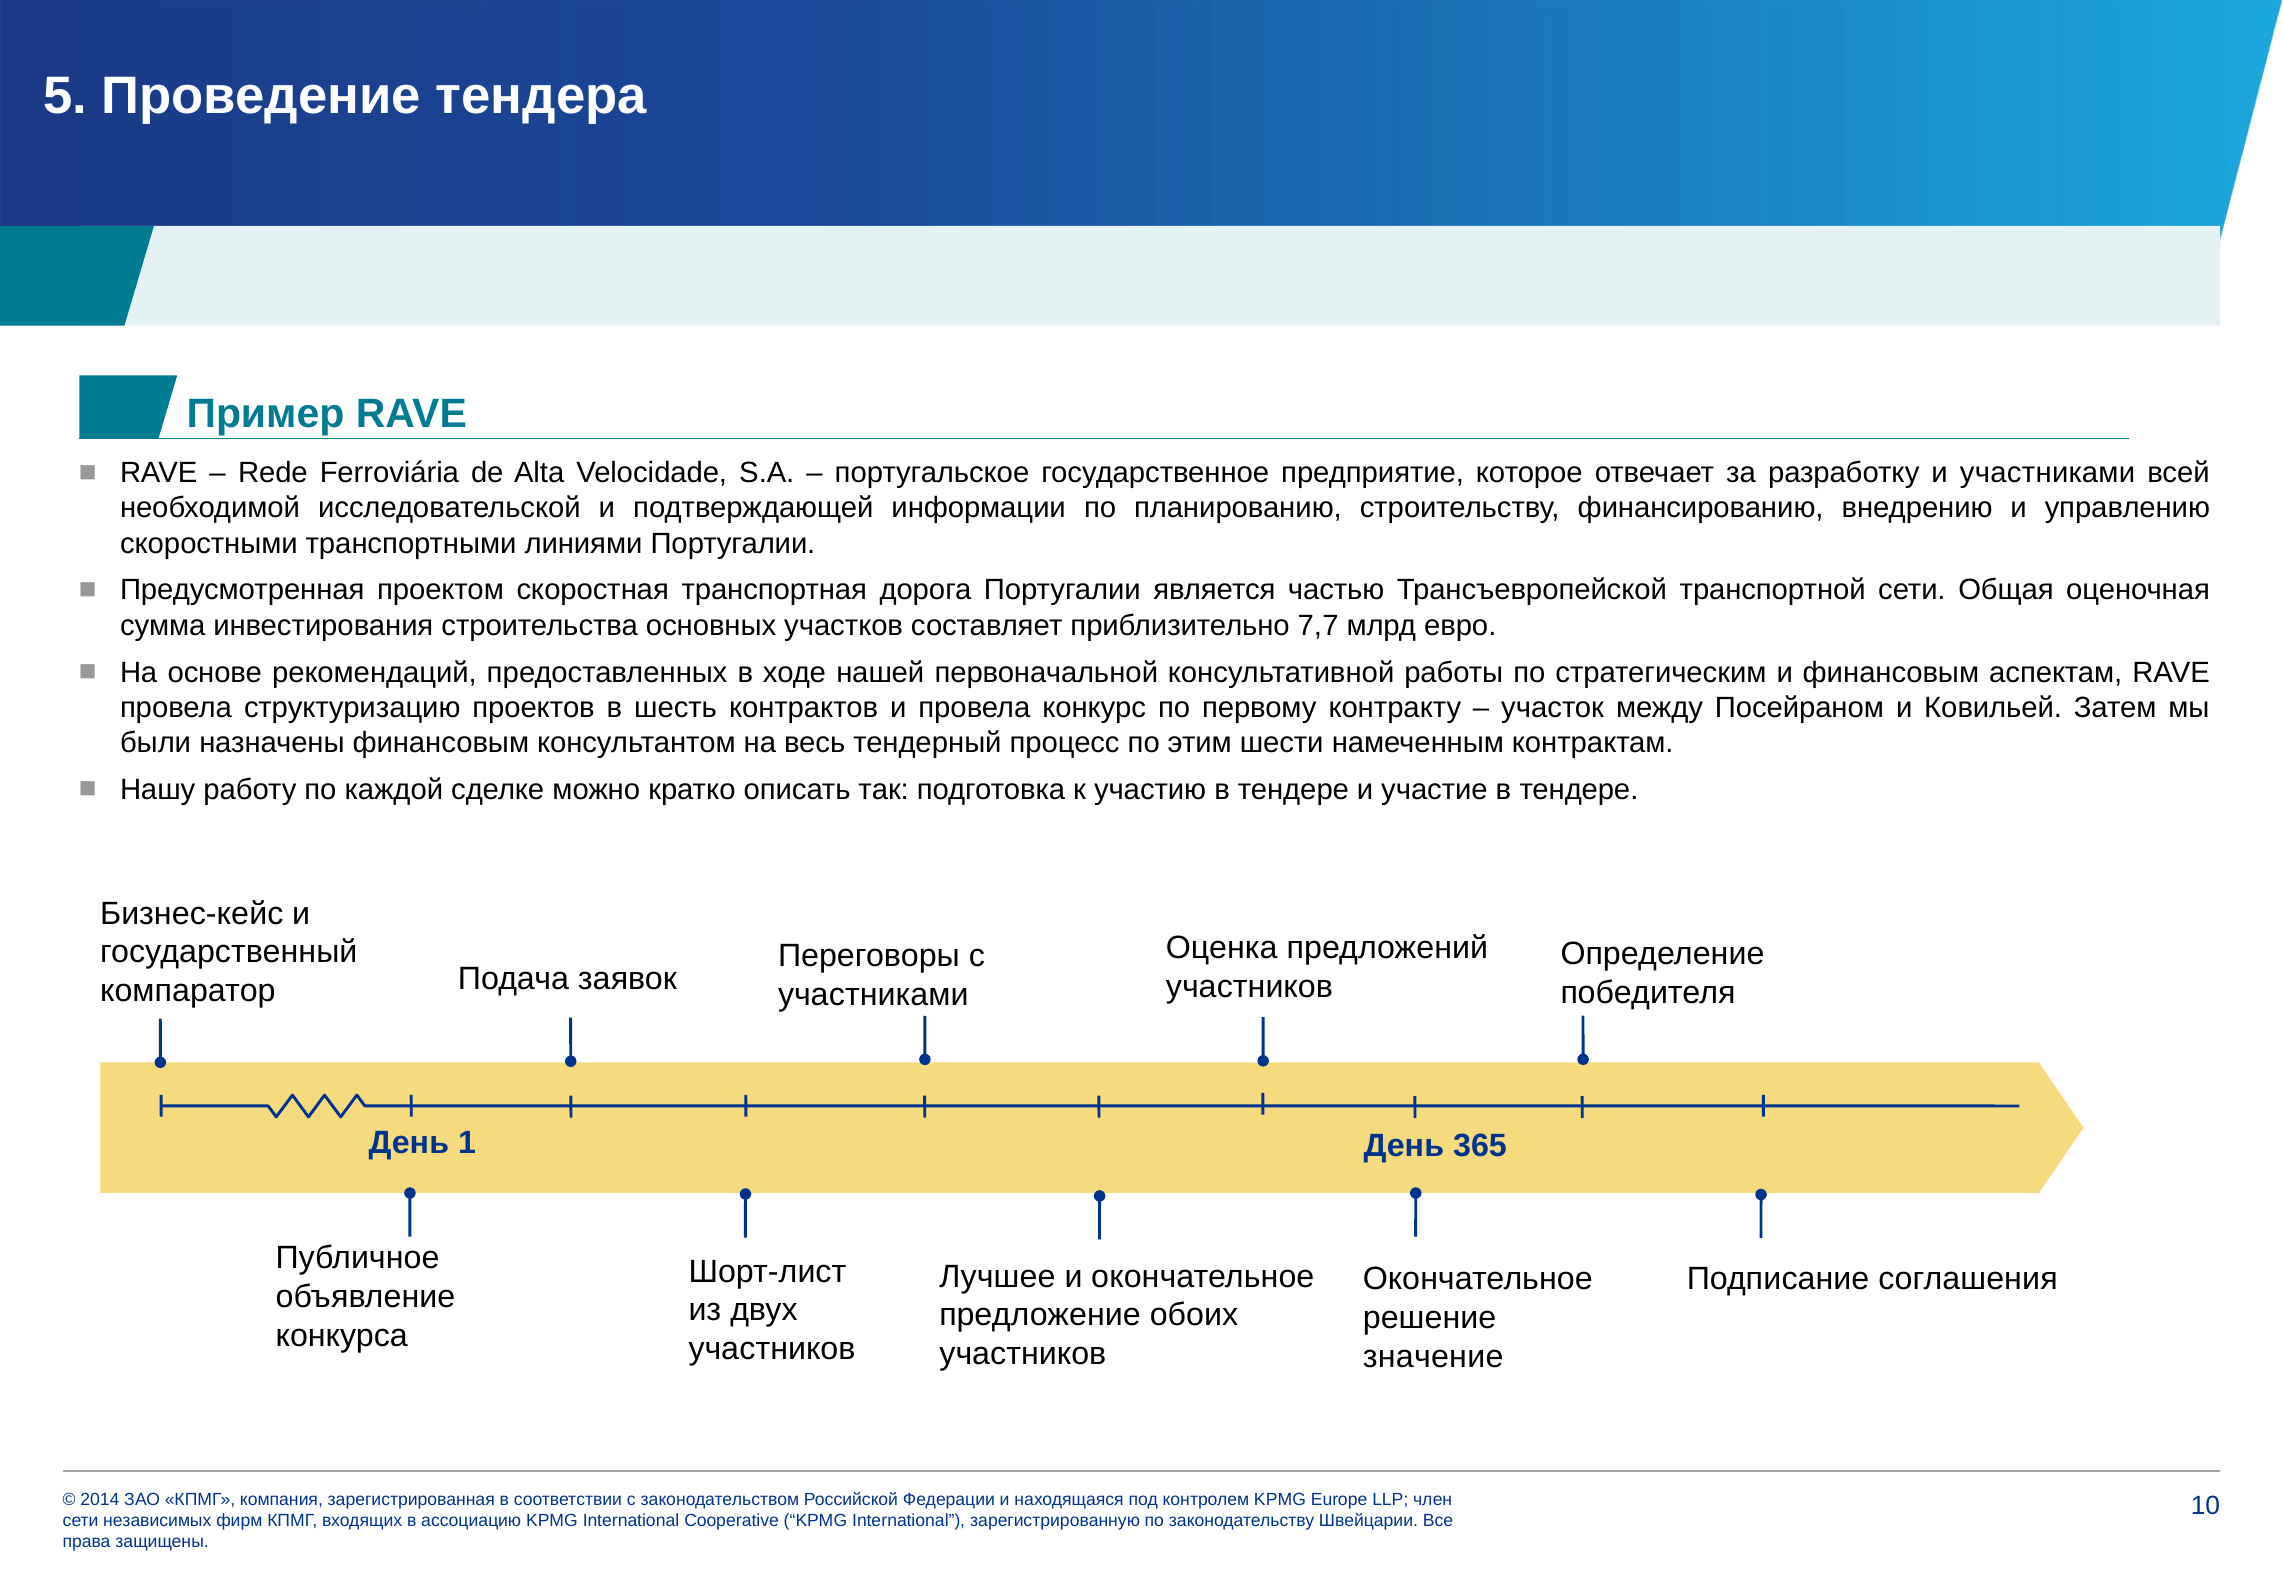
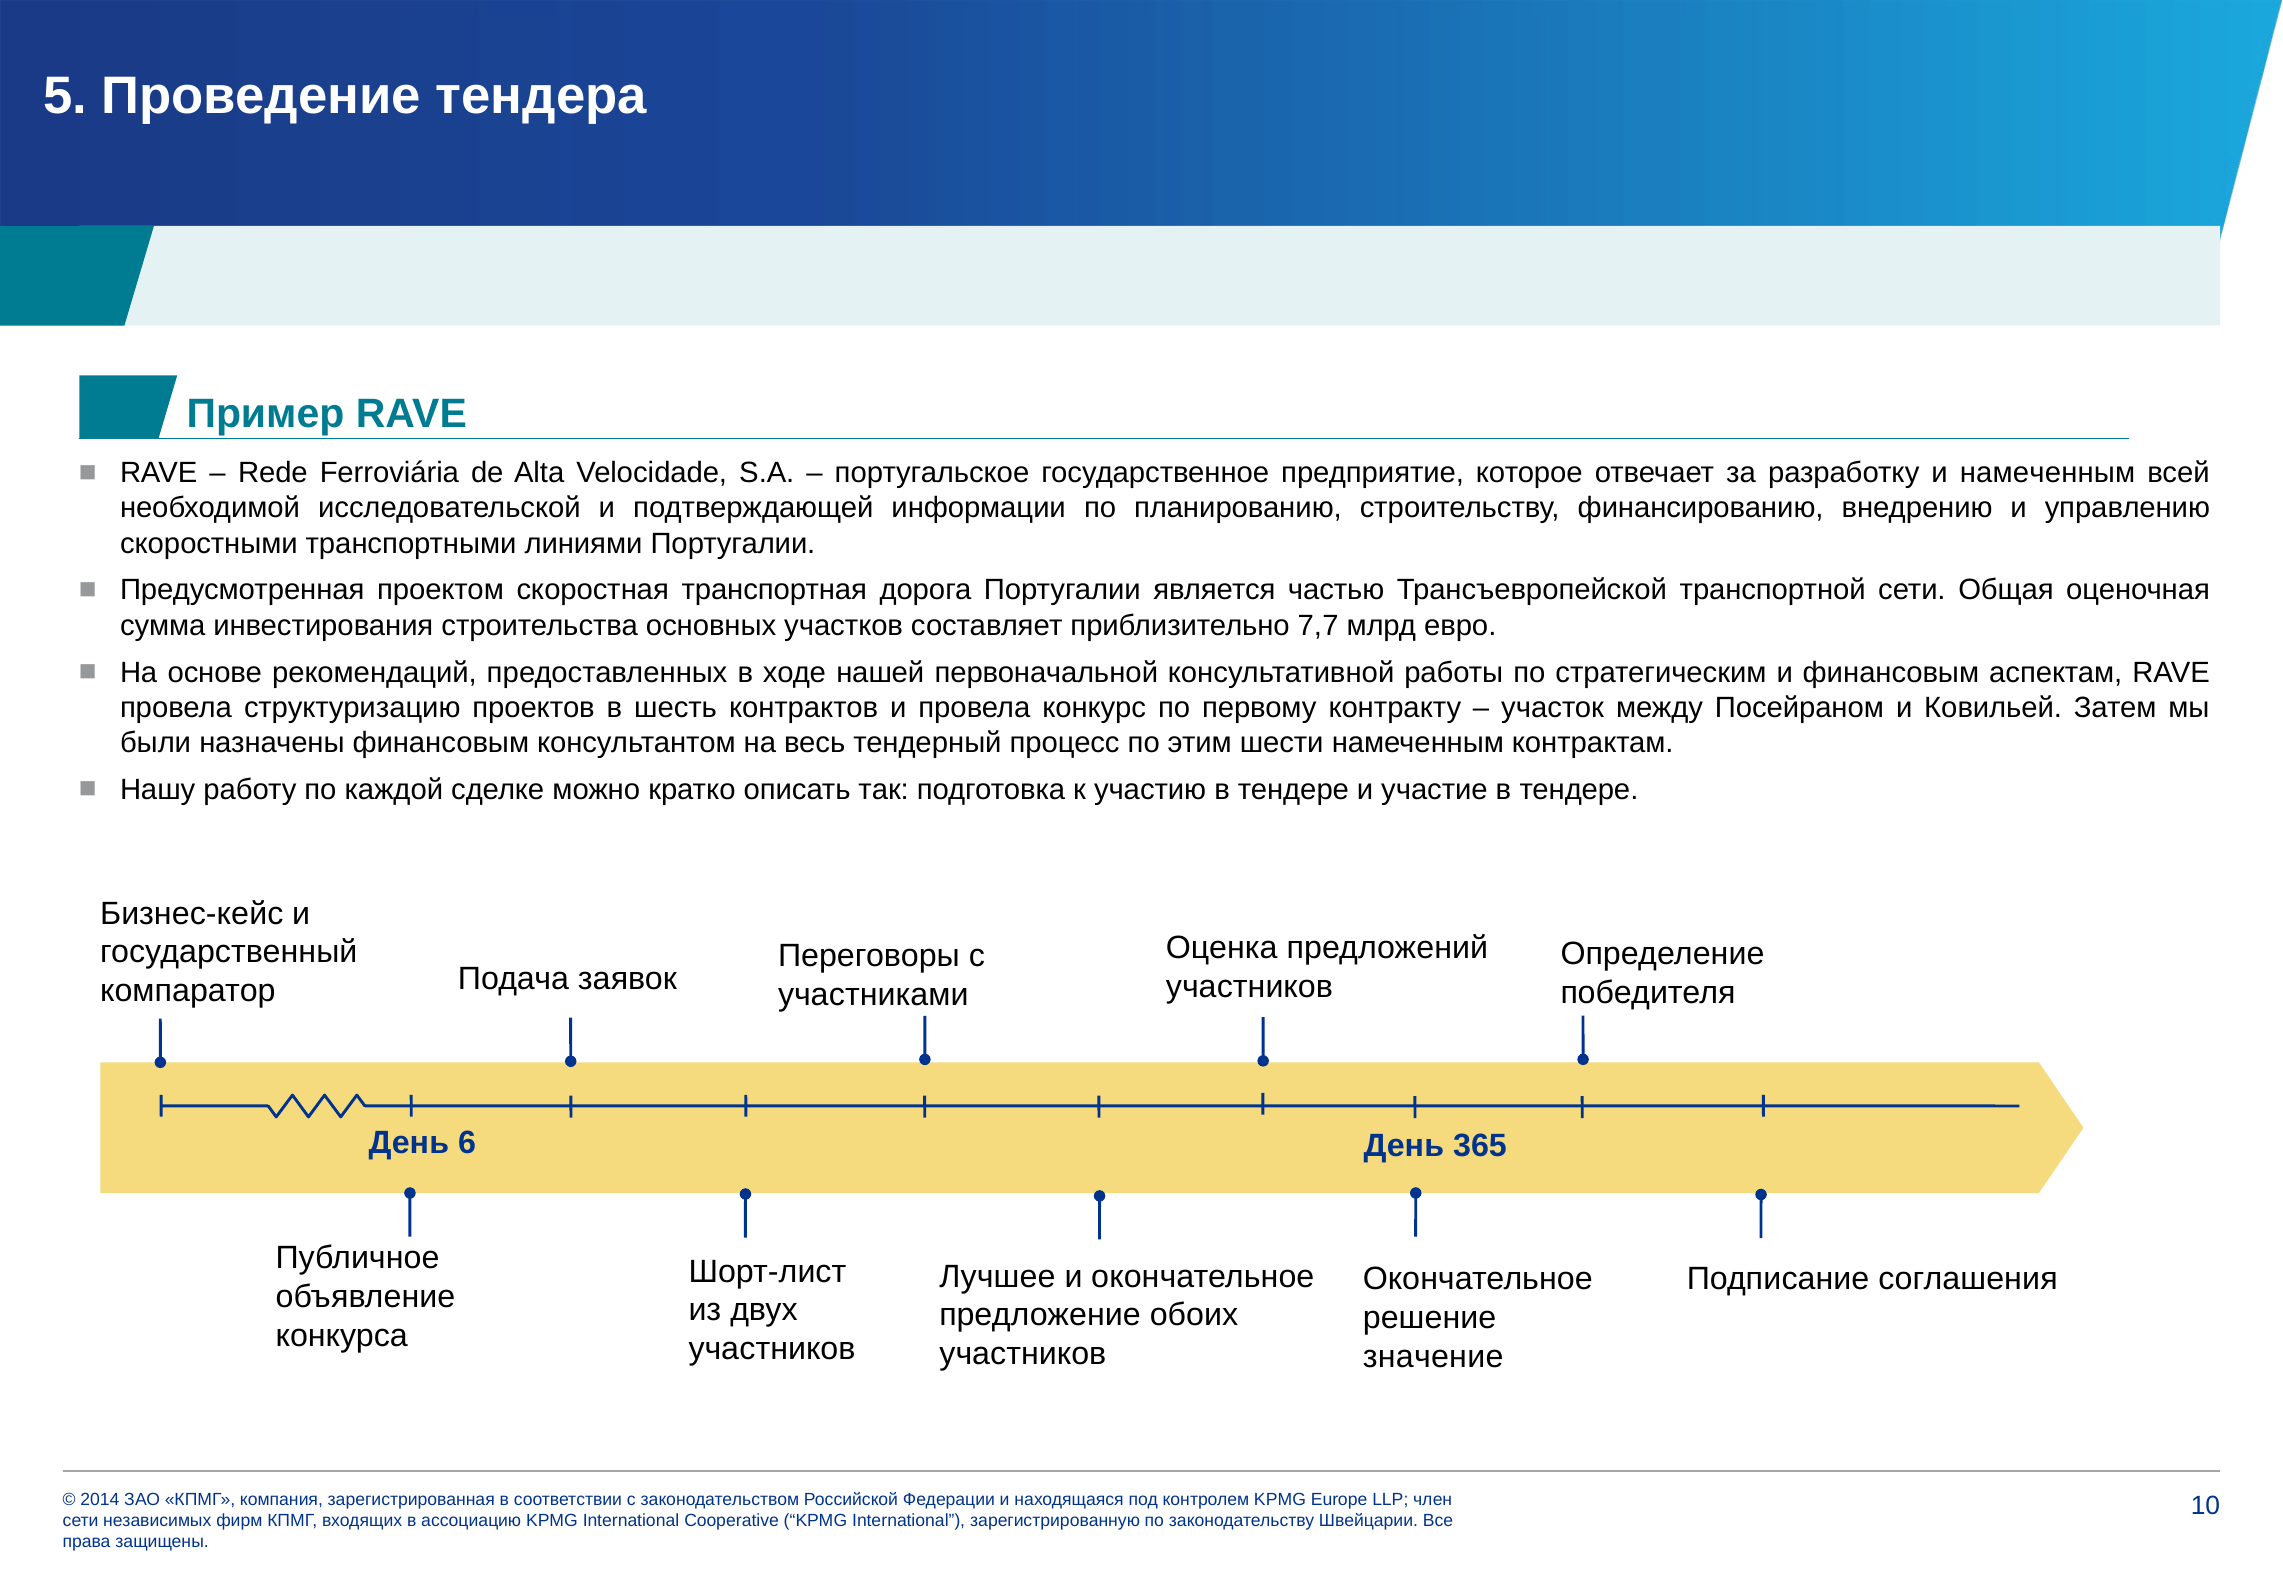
и участниками: участниками -> намеченным
1: 1 -> 6
